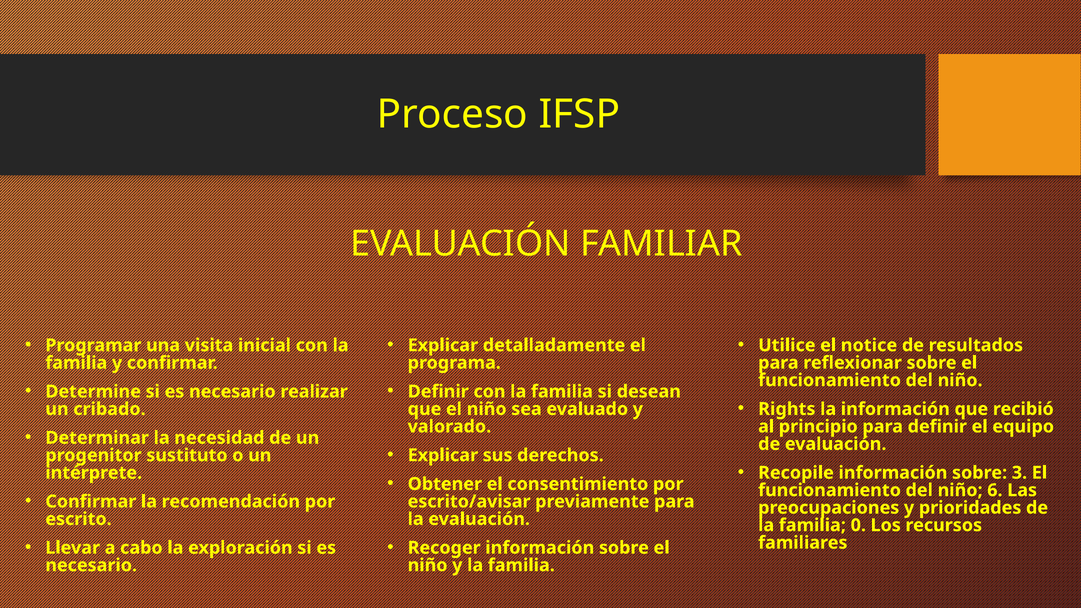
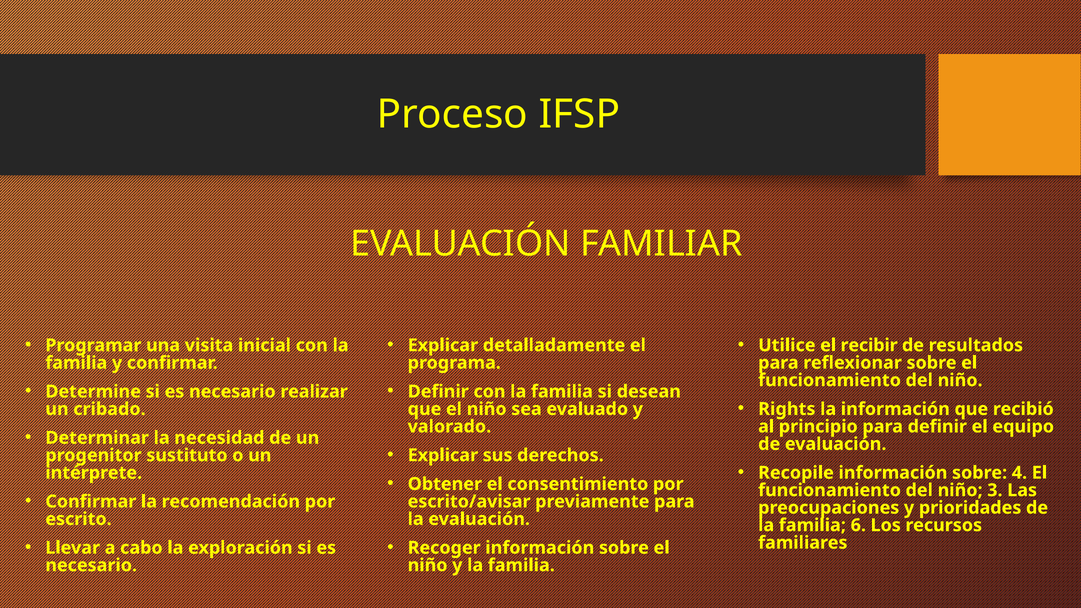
notice: notice -> recibir
3: 3 -> 4
6: 6 -> 3
0: 0 -> 6
